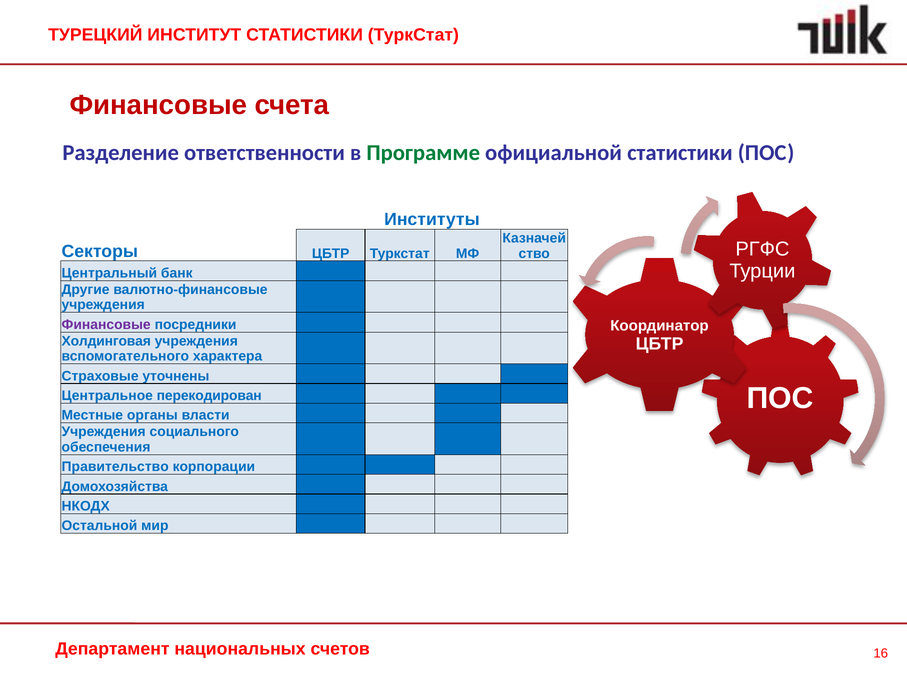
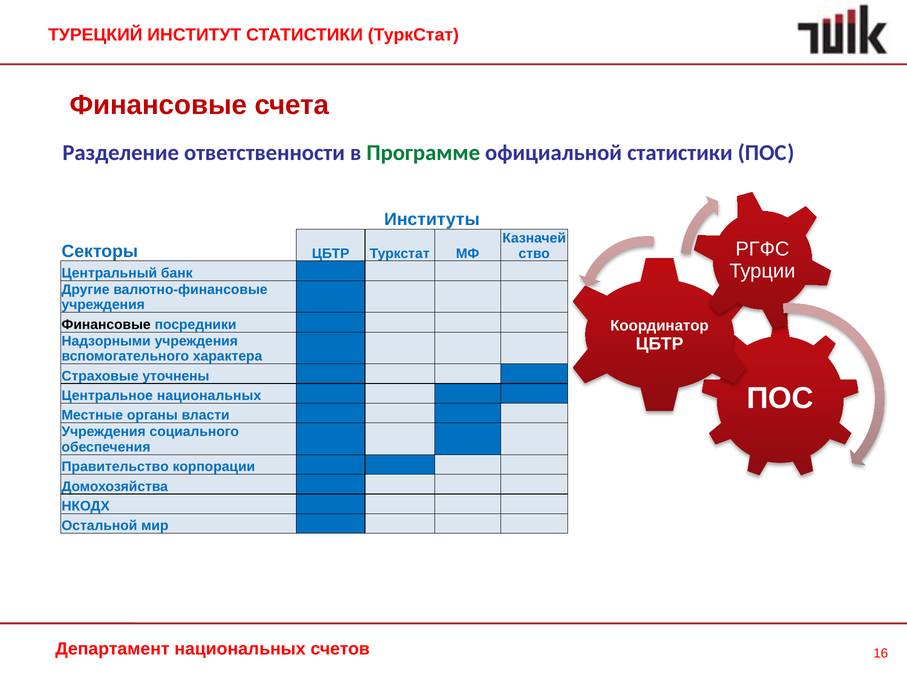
Финансовые at (106, 325) colour: purple -> black
Холдинговая: Холдинговая -> Надзорными
Центральное перекодирован: перекодирован -> национальных
